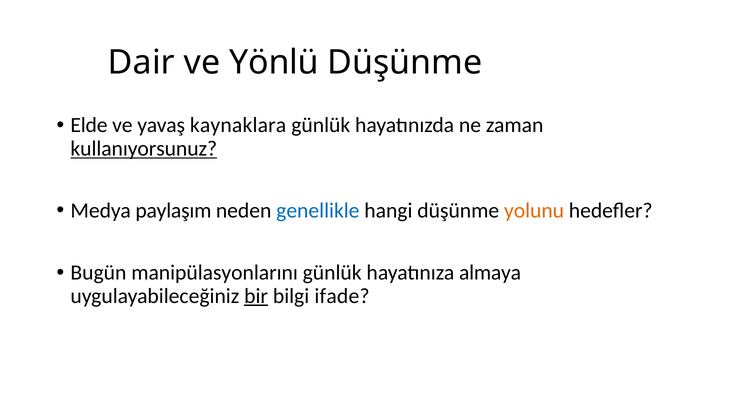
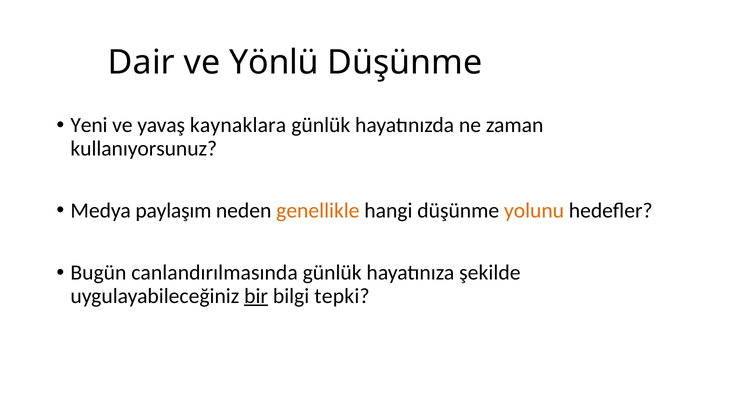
Elde: Elde -> Yeni
kullanıyorsunuz underline: present -> none
genellikle colour: blue -> orange
manipülasyonlarını: manipülasyonlarını -> canlandırılmasında
almaya: almaya -> şekilde
ifade: ifade -> tepki
